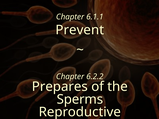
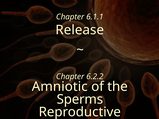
Prevent: Prevent -> Release
Prepares: Prepares -> Amniotic
